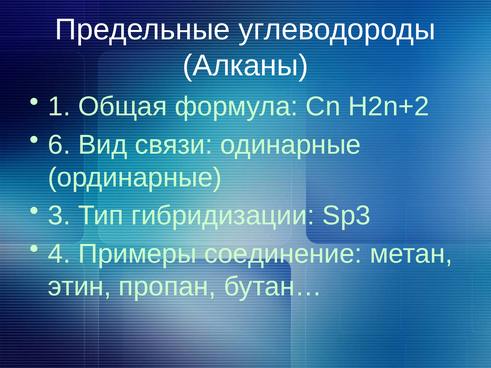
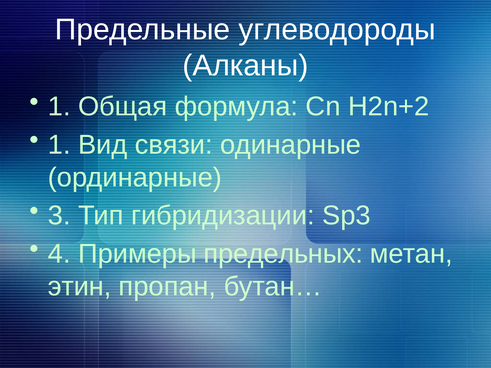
6 at (59, 145): 6 -> 1
соединение: соединение -> предельных
